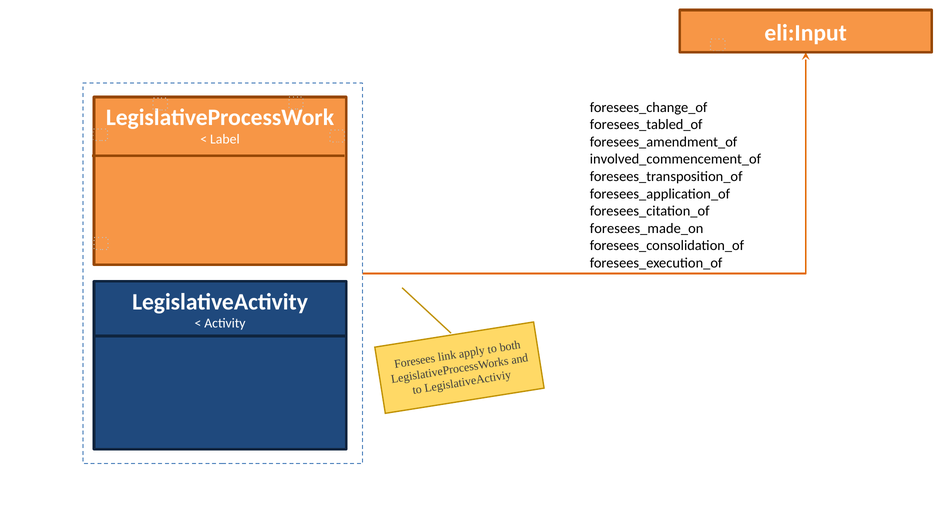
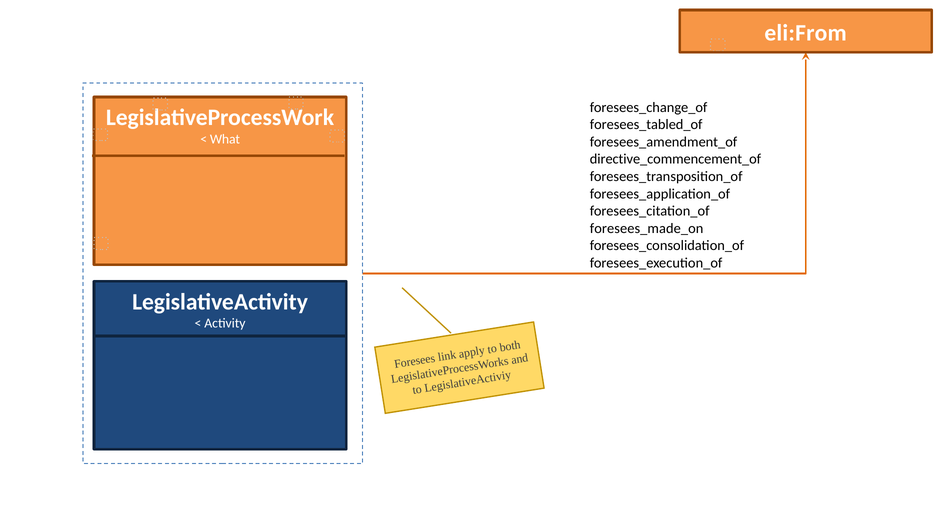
eli:Input: eli:Input -> eli:From
Label: Label -> What
involved_commencement_of: involved_commencement_of -> directive_commencement_of
